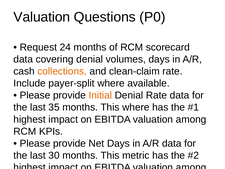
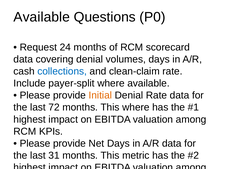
Valuation at (42, 17): Valuation -> Available
collections colour: orange -> blue
35: 35 -> 72
30: 30 -> 31
